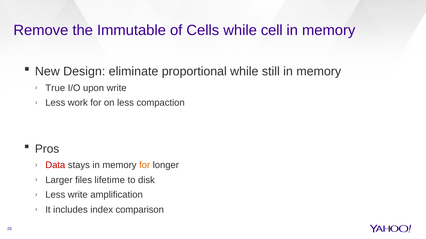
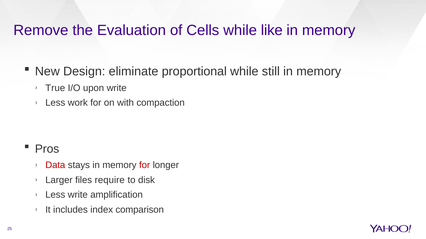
Immutable: Immutable -> Evaluation
cell: cell -> like
on less: less -> with
for at (145, 166) colour: orange -> red
lifetime: lifetime -> require
